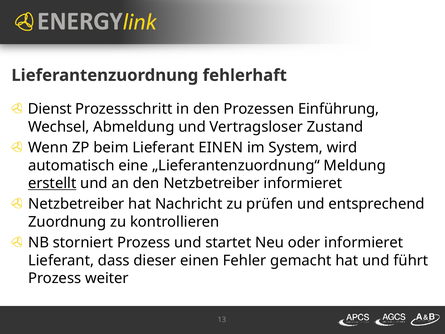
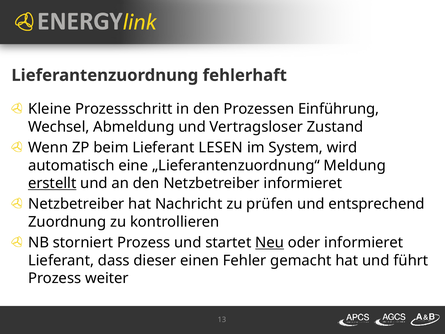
Dienst: Dienst -> Kleine
Lieferant EINEN: EINEN -> LESEN
Neu underline: none -> present
